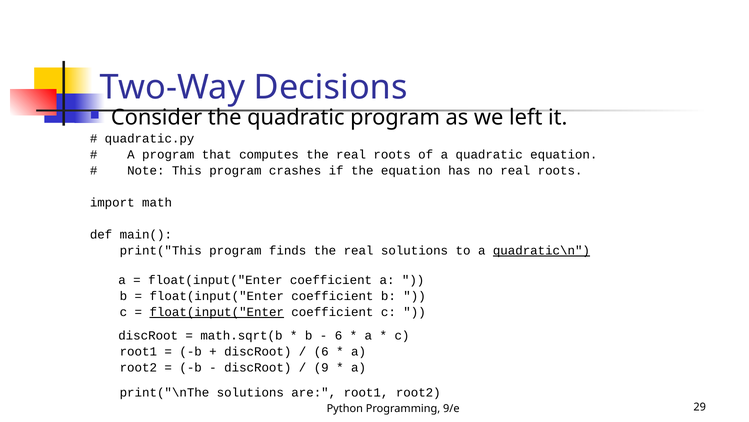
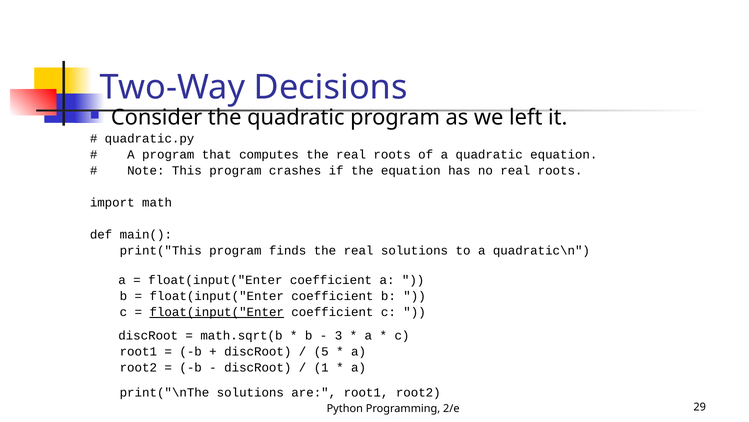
quadratic\n underline: present -> none
6 at (339, 335): 6 -> 3
6 at (321, 351): 6 -> 5
9: 9 -> 1
9/e: 9/e -> 2/e
